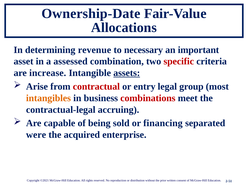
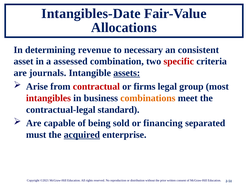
Ownership-Date: Ownership-Date -> Intangibles-Date
important: important -> consistent
increase: increase -> journals
entry: entry -> firms
intangibles colour: orange -> red
combinations colour: red -> orange
accruing: accruing -> standard
were: were -> must
acquired underline: none -> present
